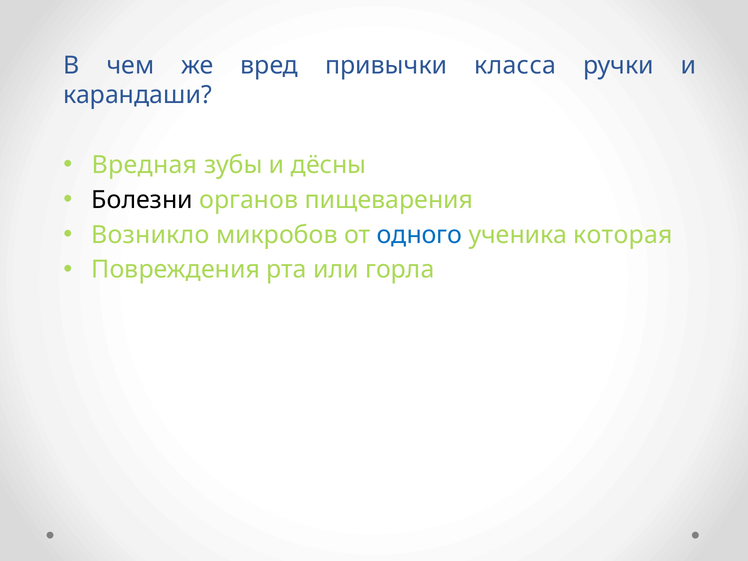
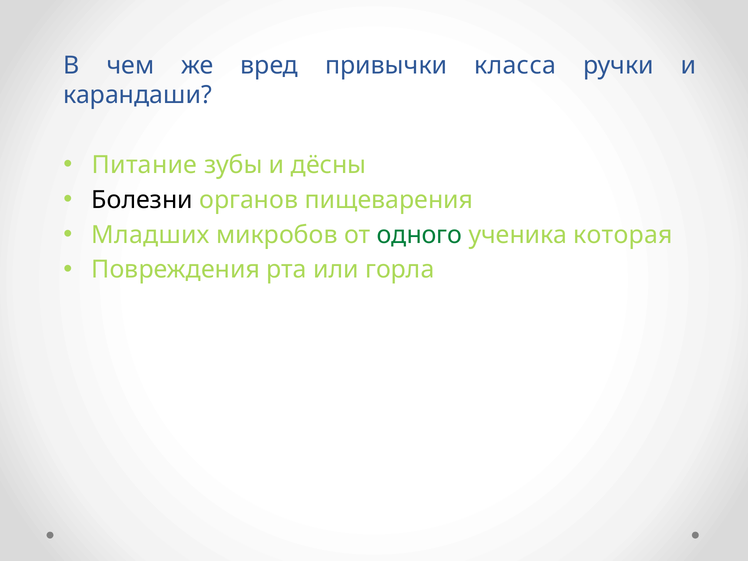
Вредная: Вредная -> Питание
Возникло: Возникло -> Младших
одного colour: blue -> green
